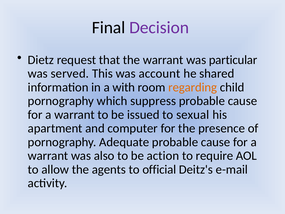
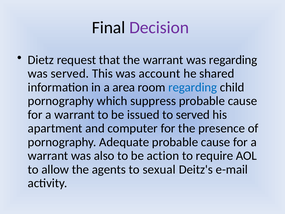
was particular: particular -> regarding
with: with -> area
regarding at (193, 87) colour: orange -> blue
to sexual: sexual -> served
official: official -> sexual
